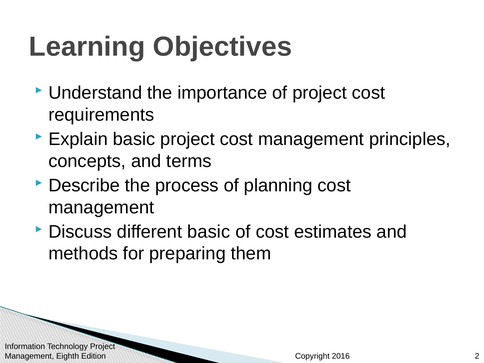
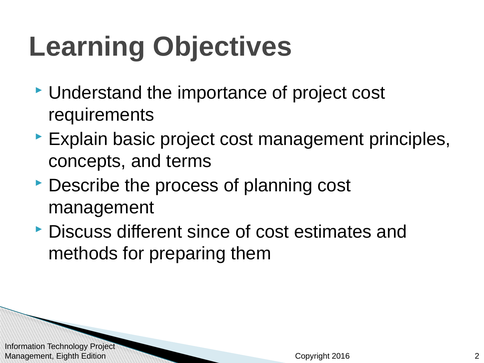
different basic: basic -> since
